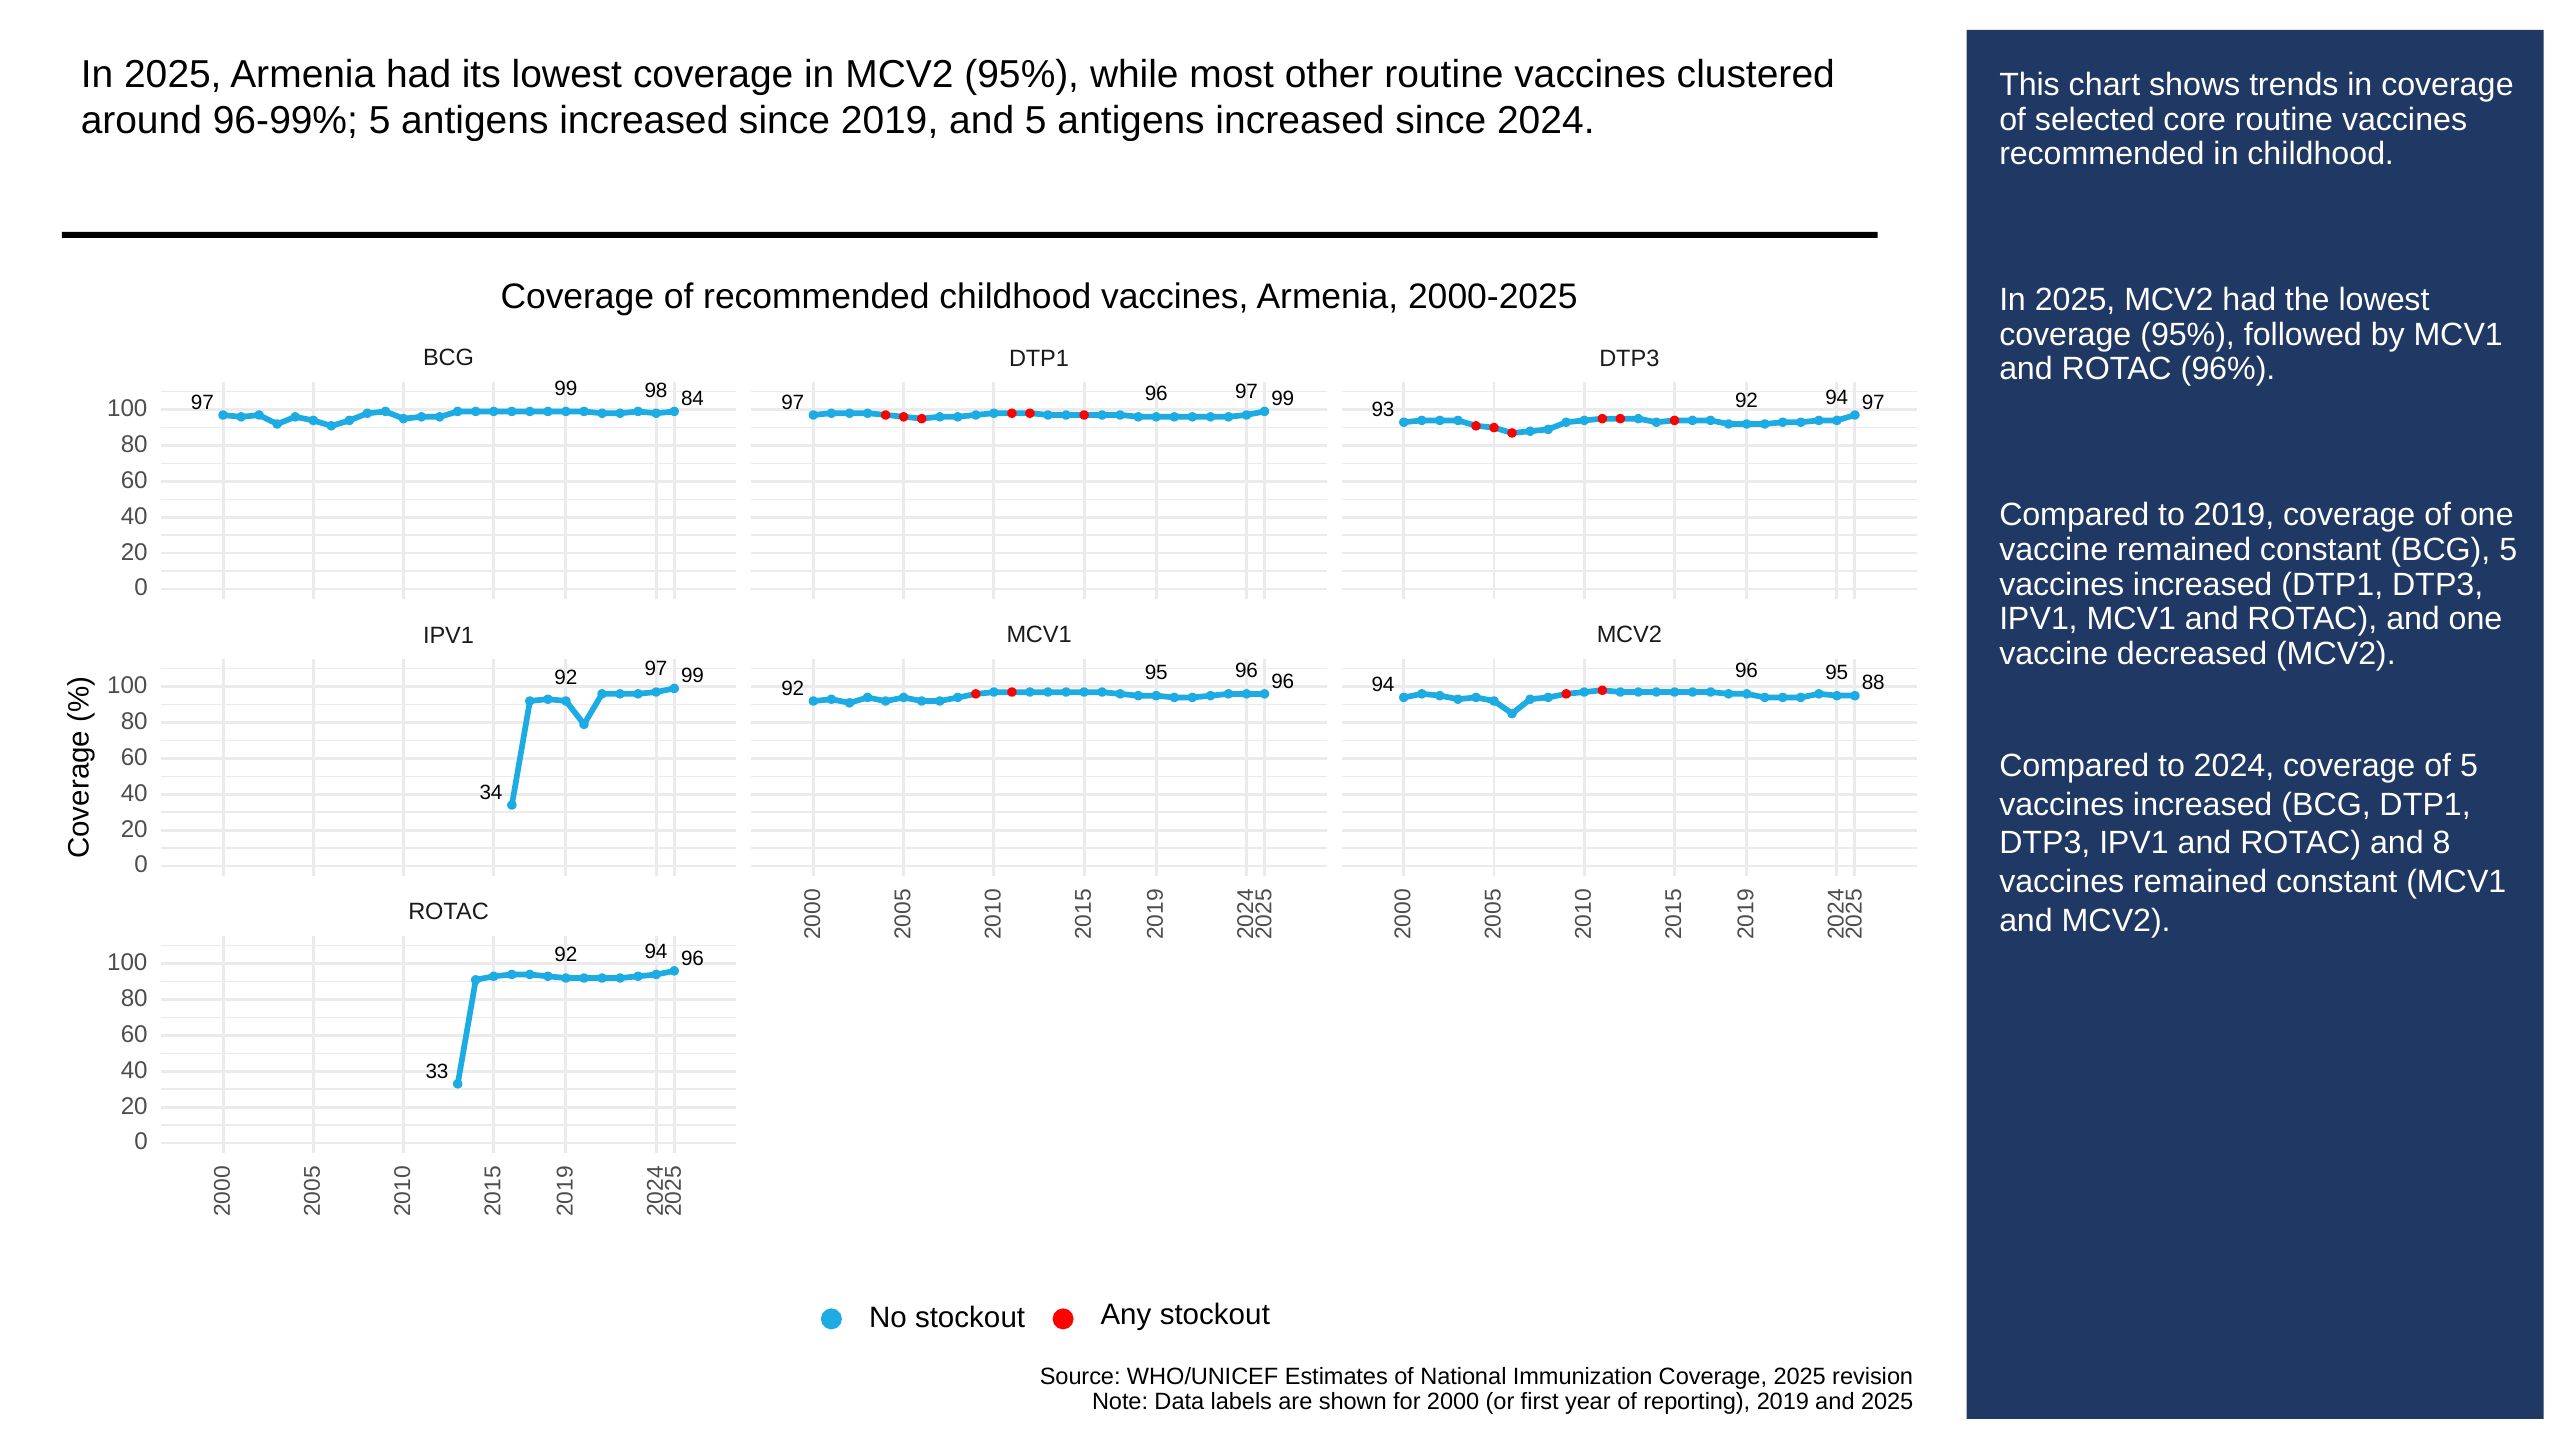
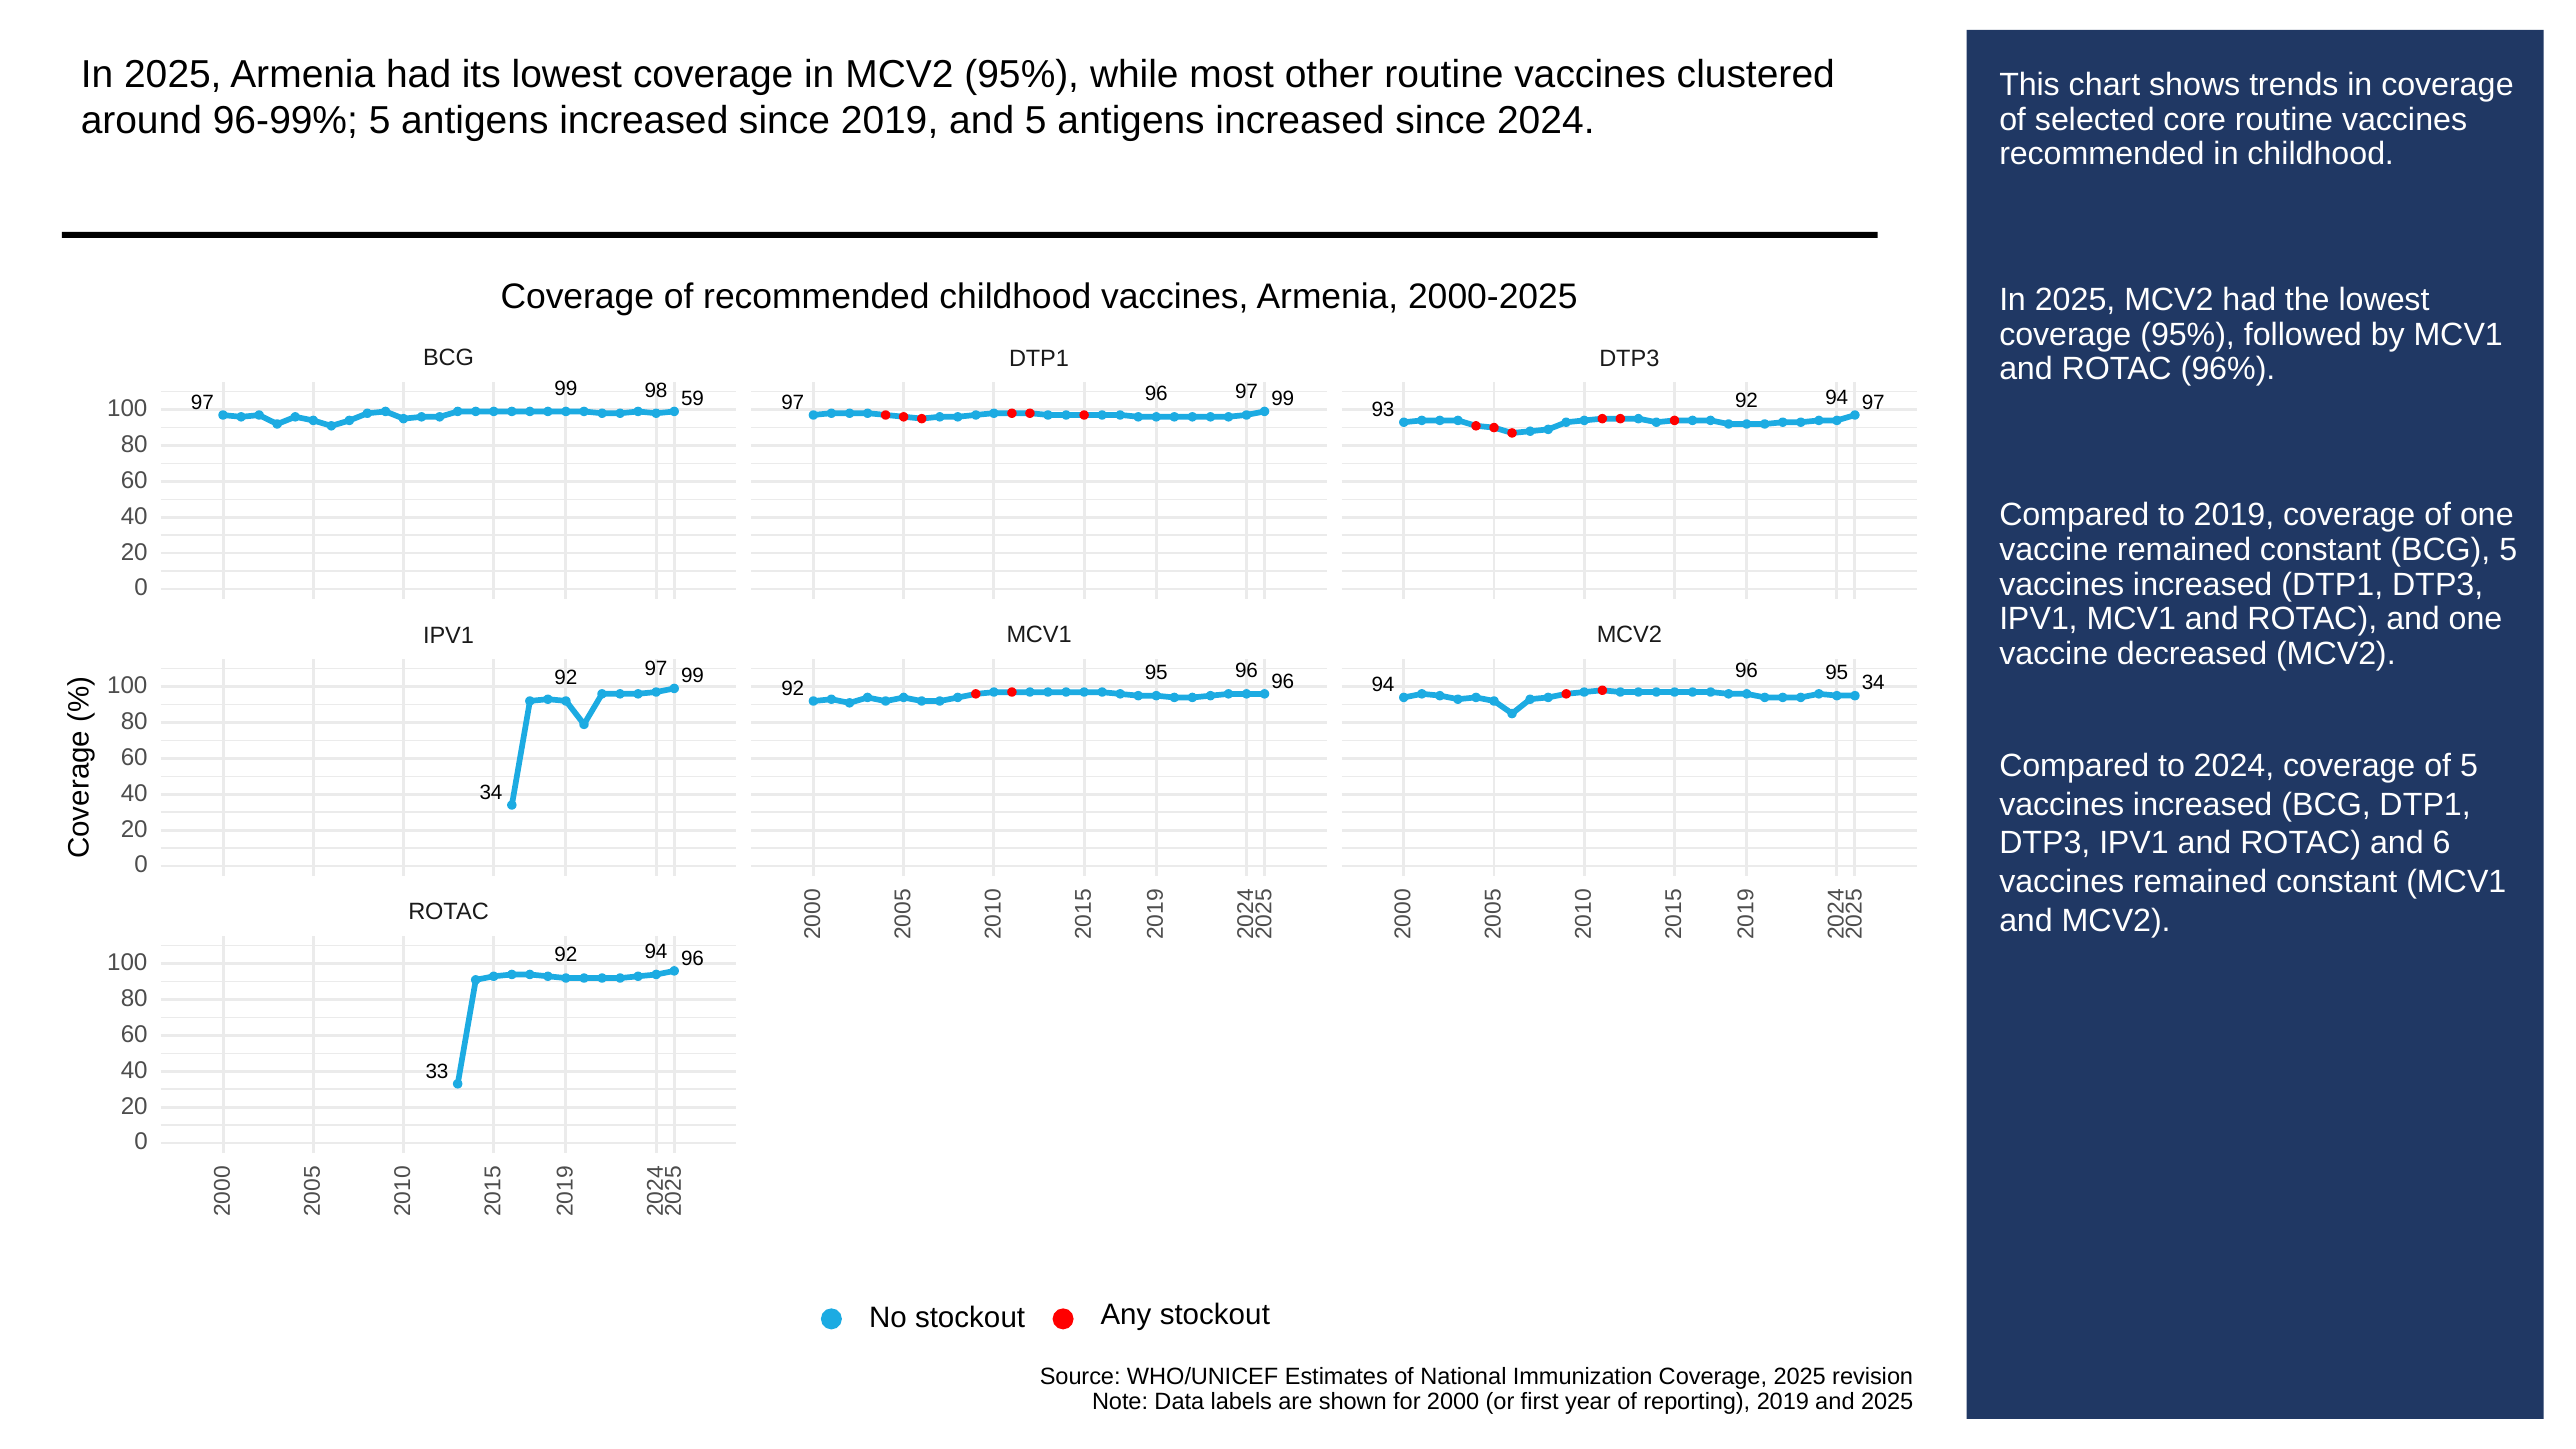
84: 84 -> 59
94 88: 88 -> 34
8: 8 -> 6
